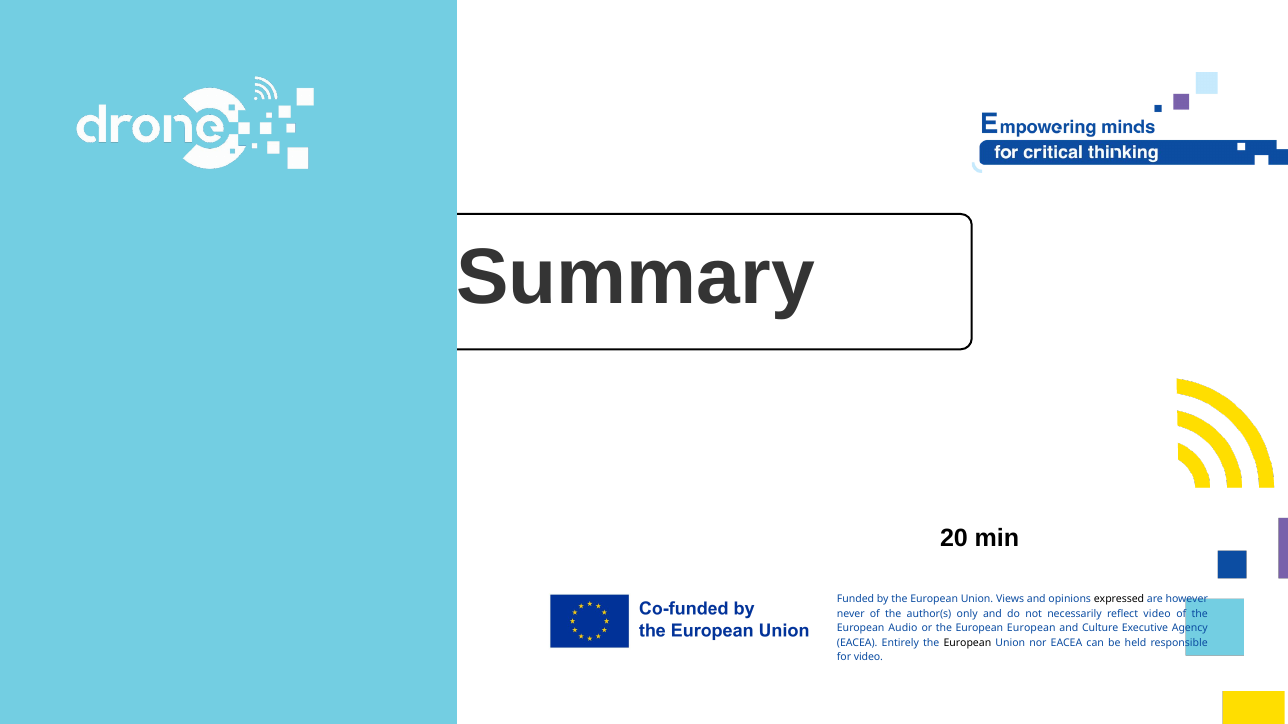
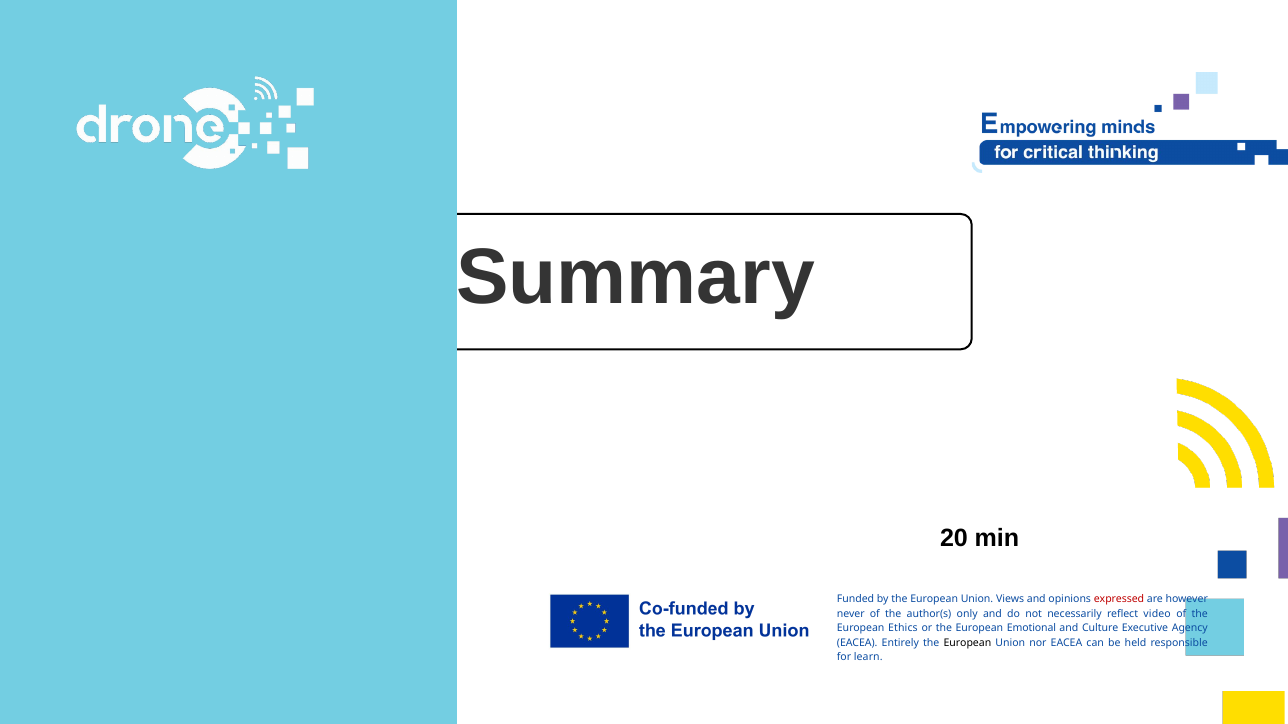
expressed colour: black -> red
Audio: Audio -> Ethics
European European: European -> Emotional
for video: video -> learn
